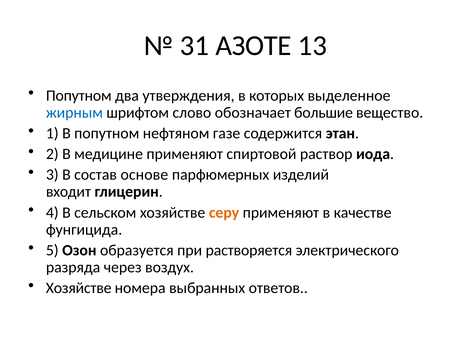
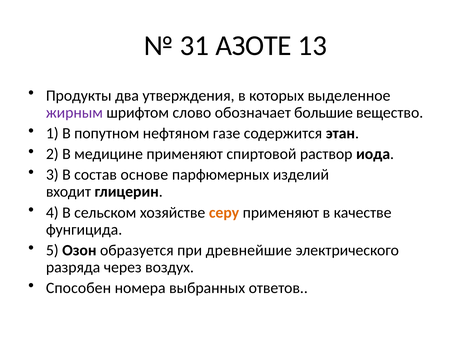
Попутном at (79, 95): Попутном -> Продукты
жирным colour: blue -> purple
растворяется: растворяется -> древнейшие
Хозяйстве at (79, 287): Хозяйстве -> Способен
